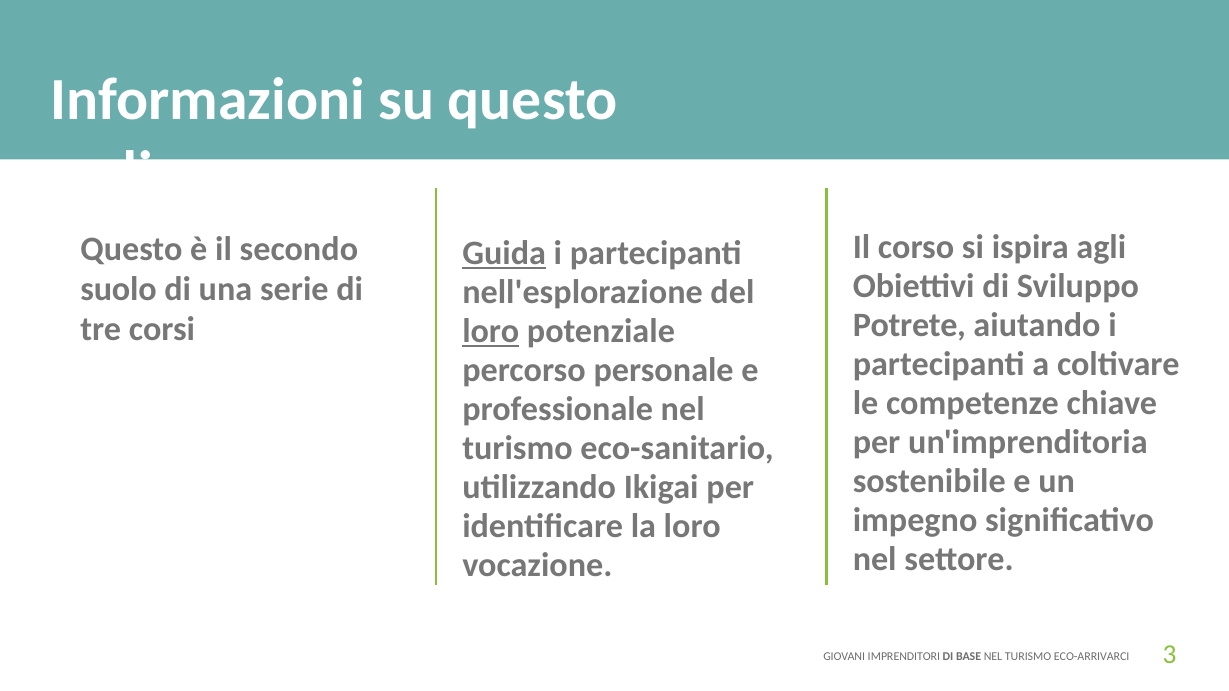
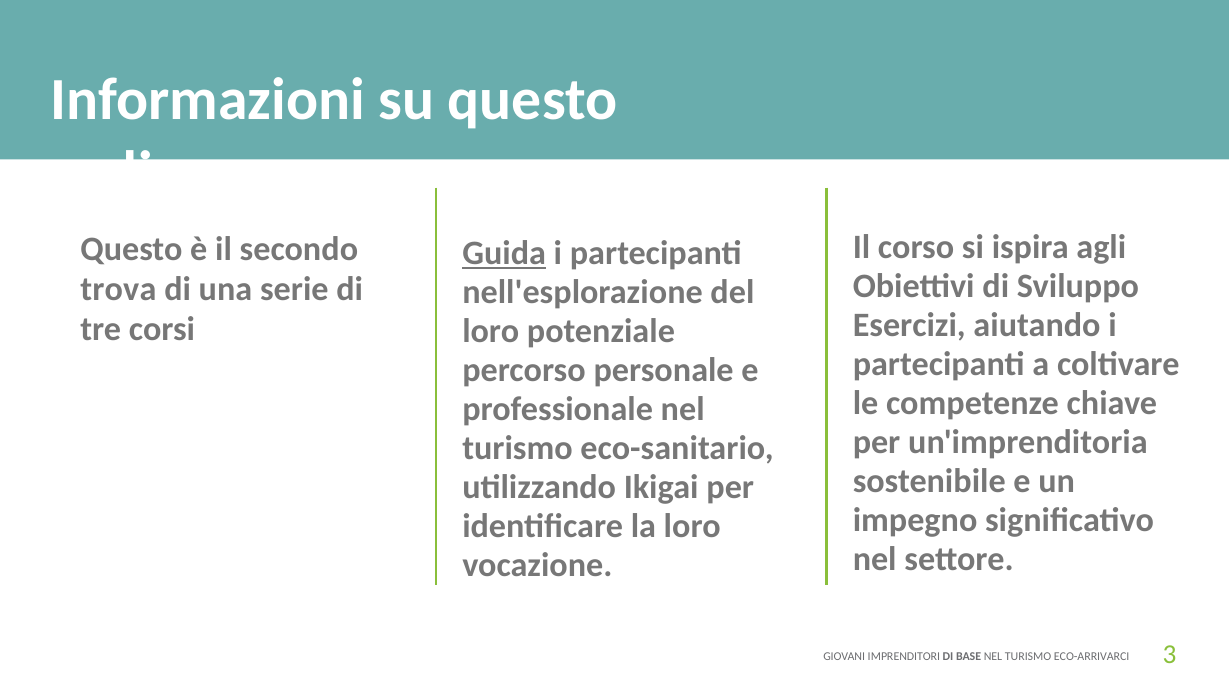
suolo: suolo -> trova
Potrete: Potrete -> Esercizi
loro at (491, 331) underline: present -> none
